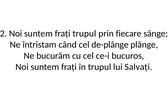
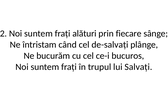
frați trupul: trupul -> alături
de-plânge: de-plânge -> de-salvați
